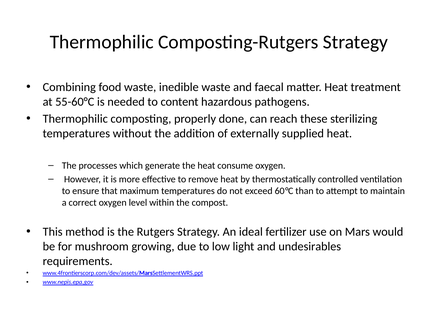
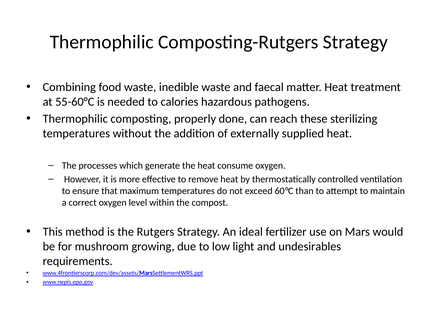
content: content -> calories
